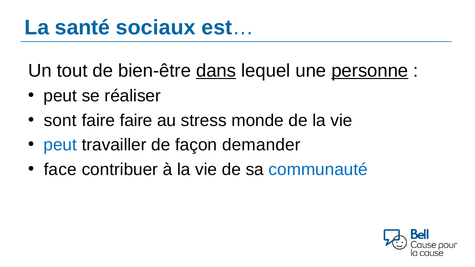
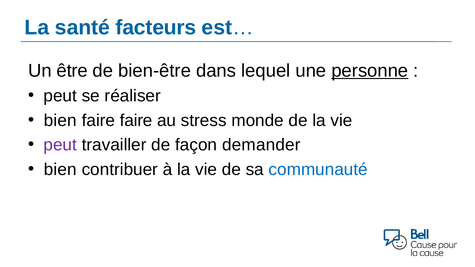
sociaux: sociaux -> facteurs
tout: tout -> être
dans underline: present -> none
sont at (60, 121): sont -> bien
peut at (60, 145) colour: blue -> purple
face at (60, 170): face -> bien
